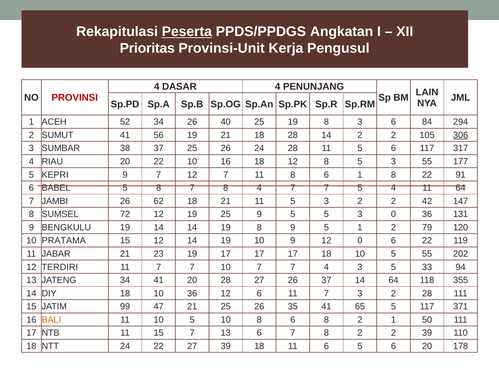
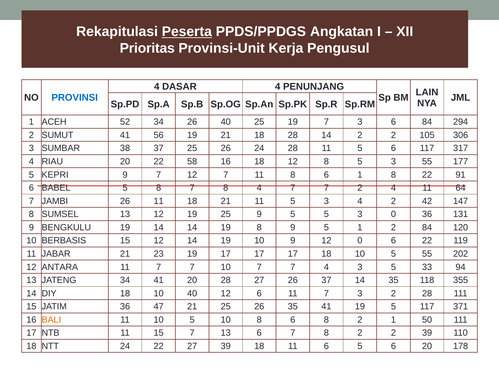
PROVINSI colour: red -> blue
25 19 8: 8 -> 7
306 underline: present -> none
22 10: 10 -> 58
7 5: 5 -> 2
26 62: 62 -> 11
5 3 2: 2 -> 4
SUMSEL 72: 72 -> 13
2 79: 79 -> 84
PRATAMA: PRATAMA -> BERBASIS
TERDIRI: TERDIRI -> ANTARA
14 64: 64 -> 35
10 36: 36 -> 40
JATIM 99: 99 -> 36
41 65: 65 -> 19
